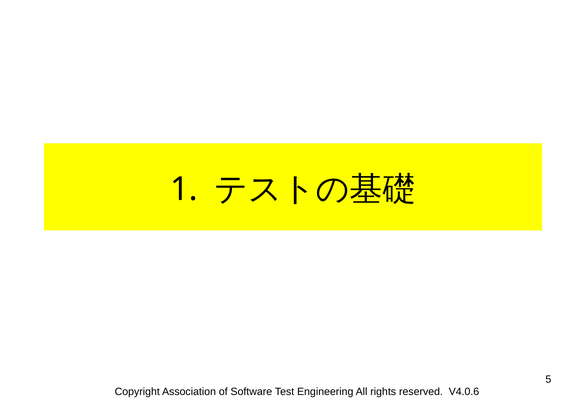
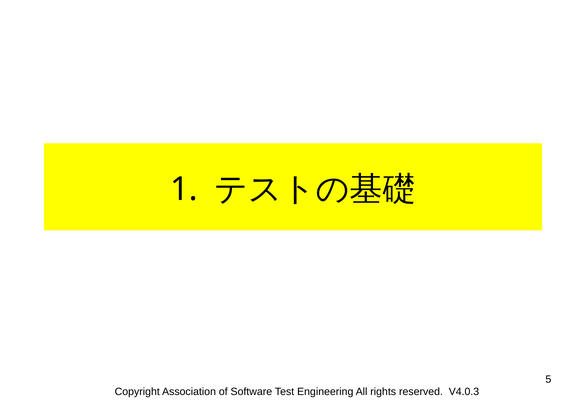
V4.0.6: V4.0.6 -> V4.0.3
